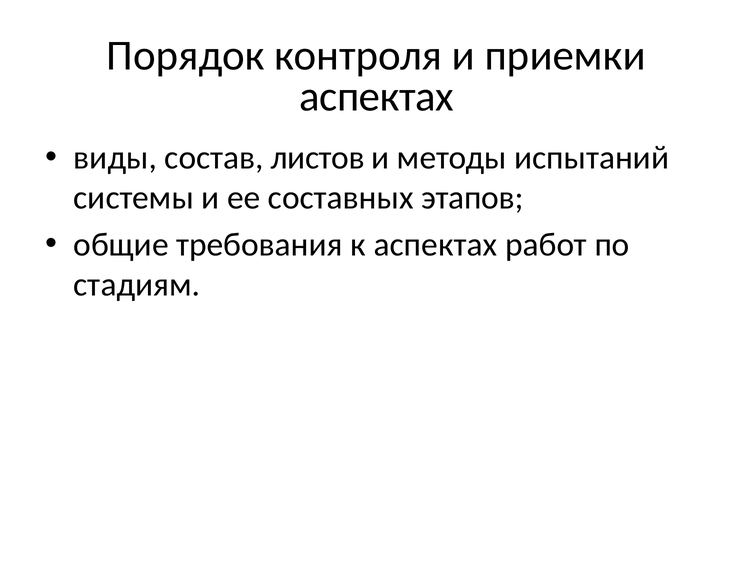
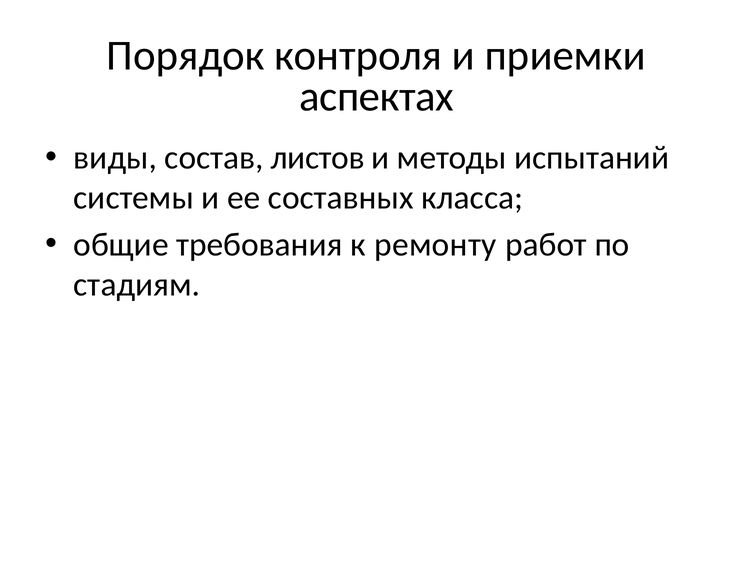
этапов: этапов -> класса
к аспектах: аспектах -> ремонту
